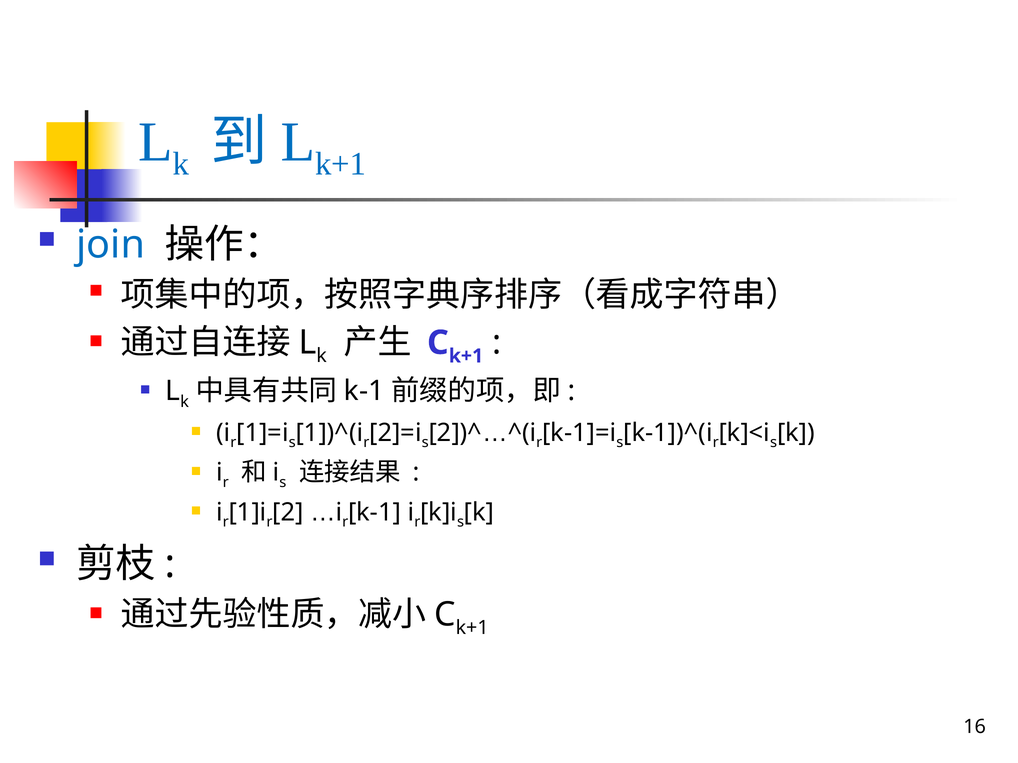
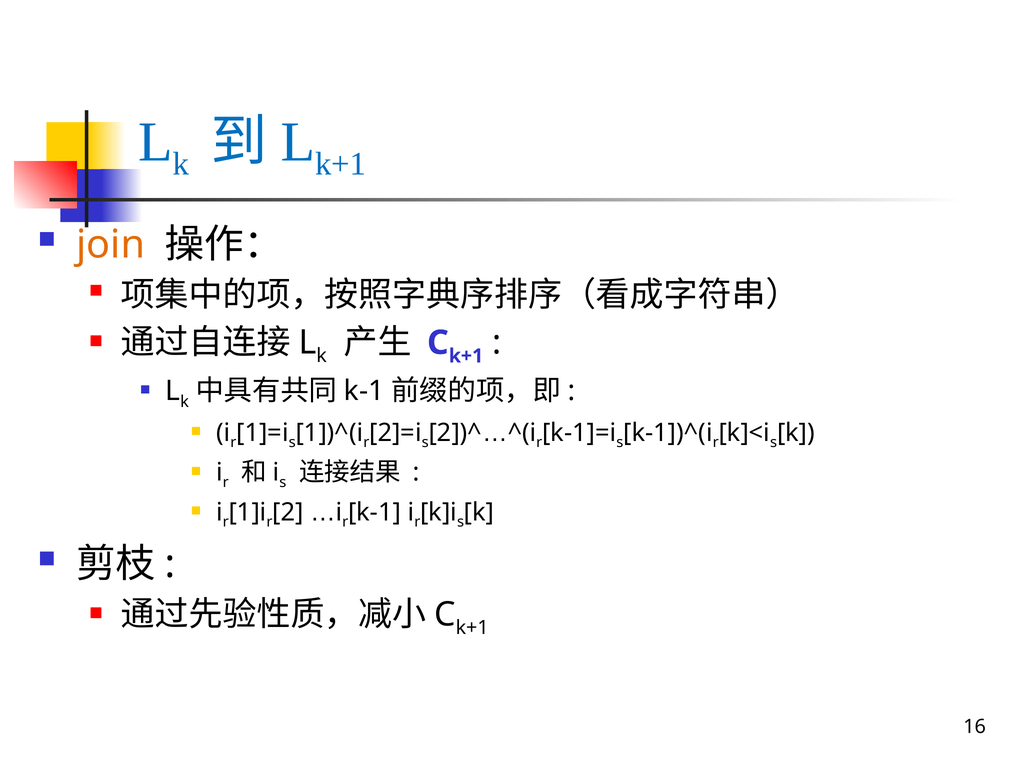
join colour: blue -> orange
